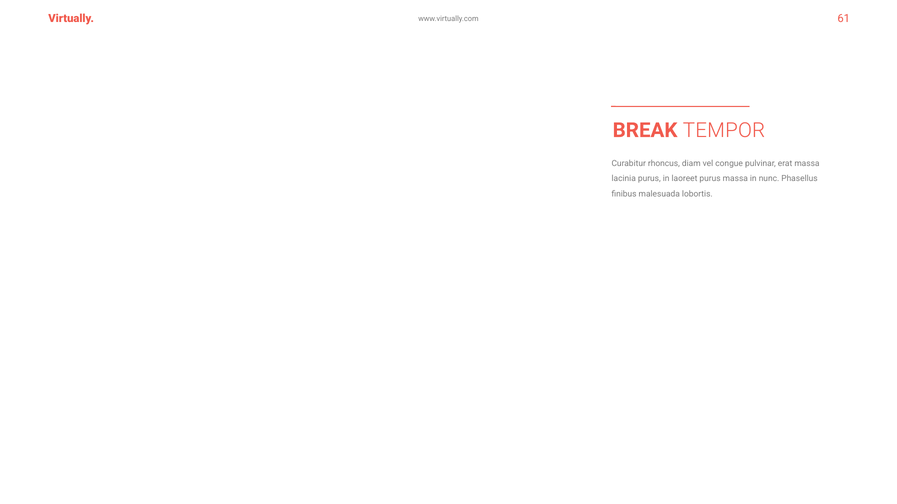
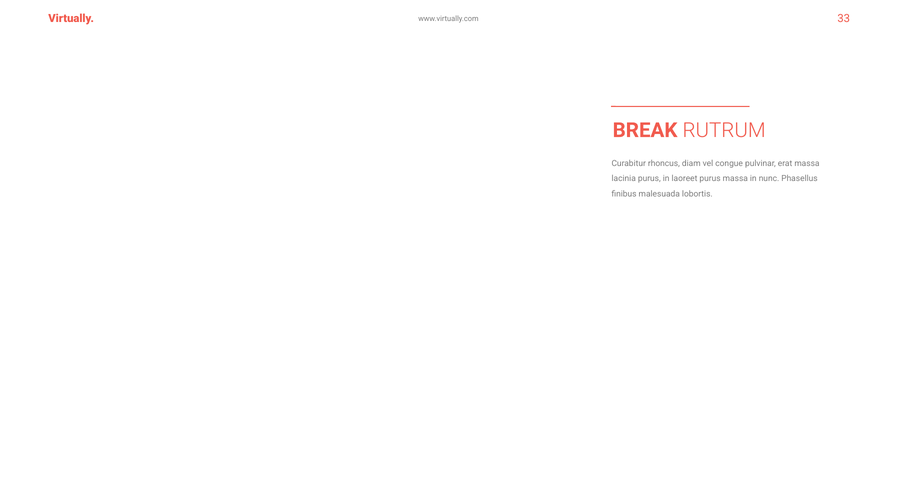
61: 61 -> 33
TEMPOR: TEMPOR -> RUTRUM
